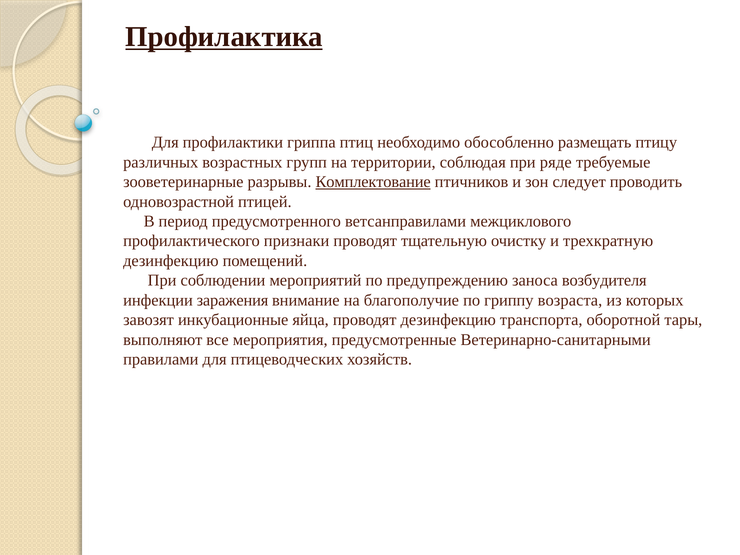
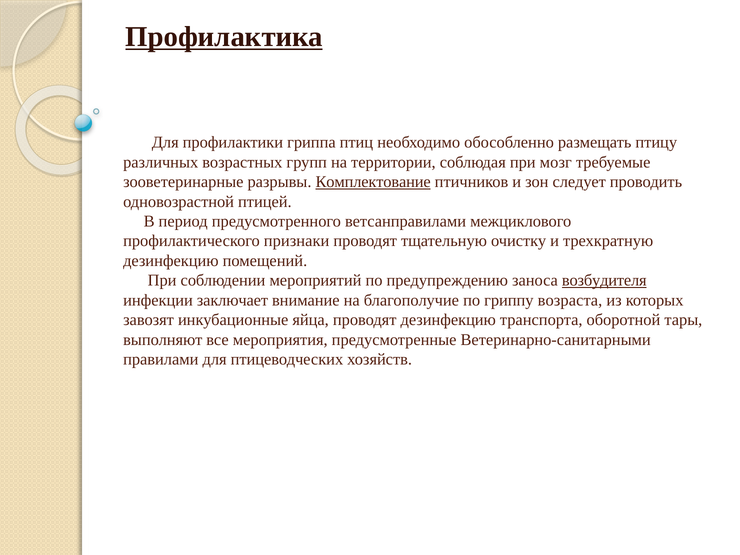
ряде: ряде -> мозг
возбудителя underline: none -> present
заражения: заражения -> заключает
